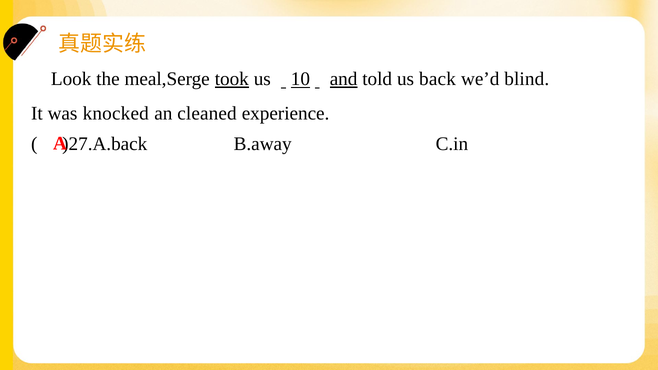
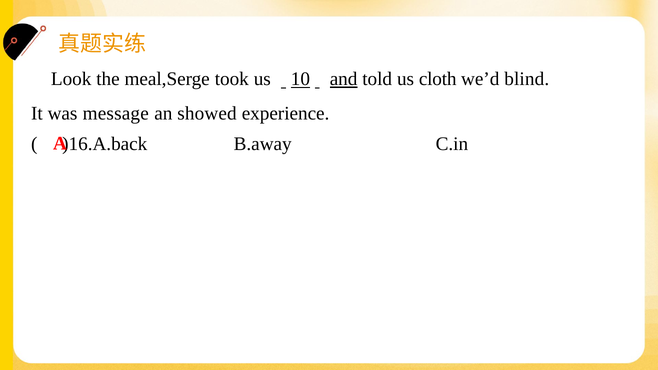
took underline: present -> none
back: back -> cloth
knocked: knocked -> message
cleaned: cleaned -> showed
)27.A.back: )27.A.back -> )16.A.back
